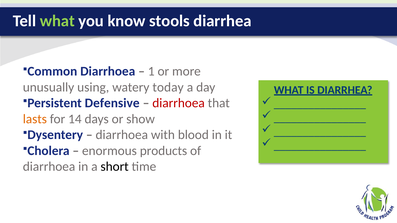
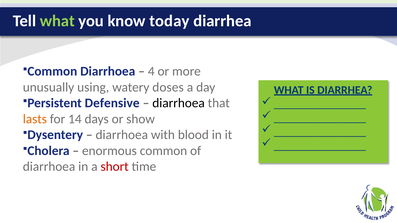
stools: stools -> today
1: 1 -> 4
today: today -> doses
diarrhoea at (179, 103) colour: red -> black
products: products -> common
short colour: black -> red
